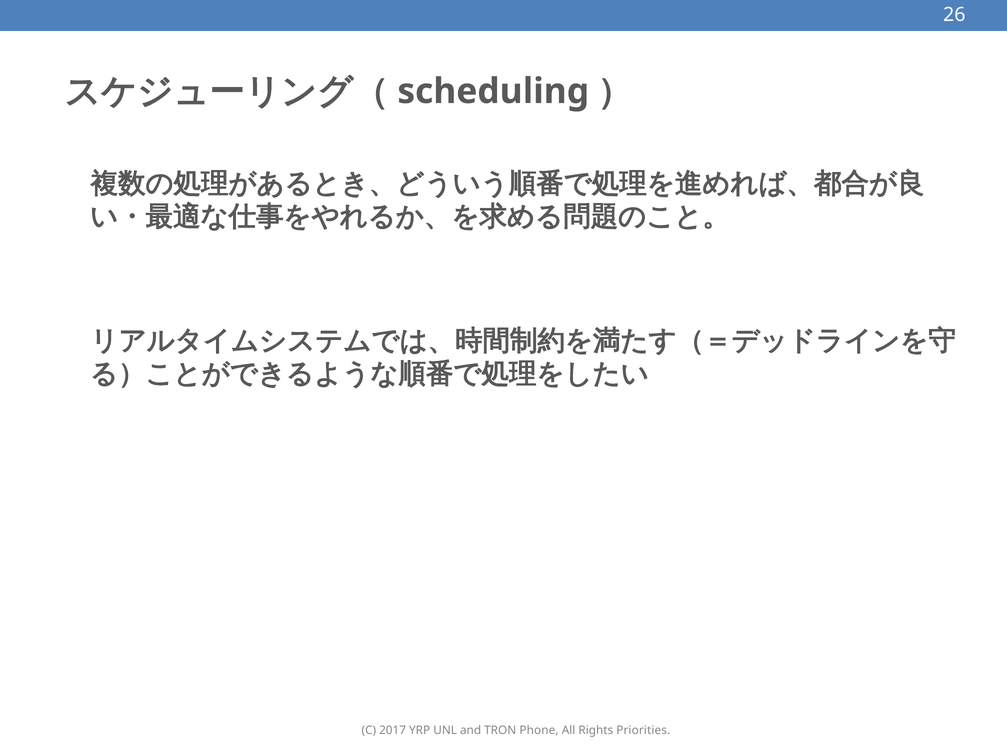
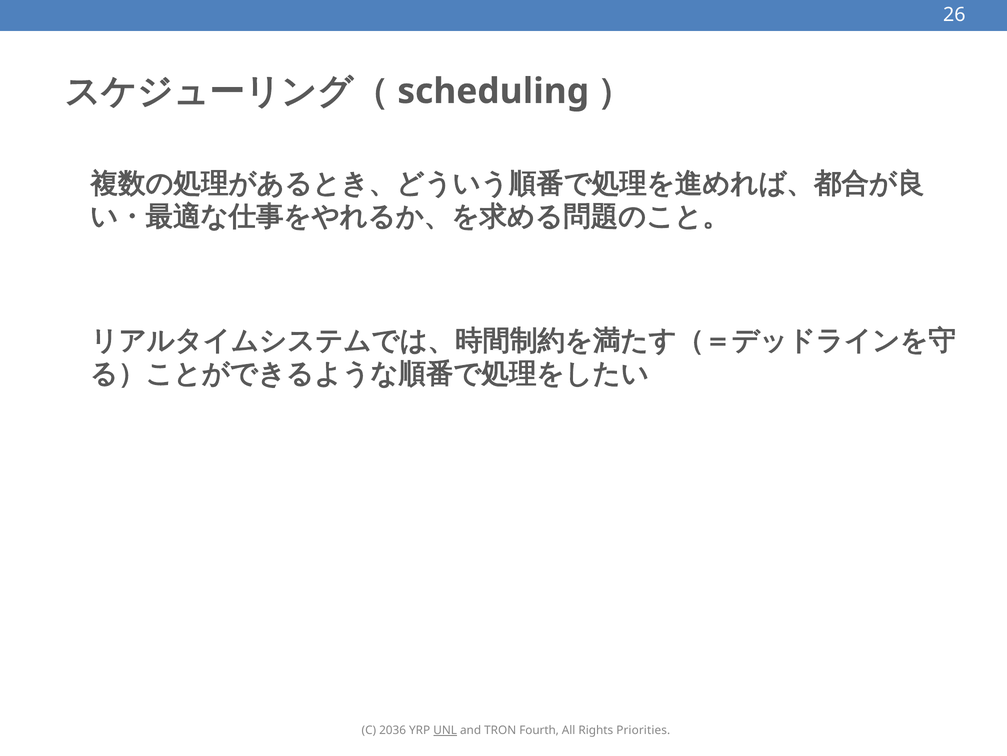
2017: 2017 -> 2036
UNL underline: none -> present
Phone: Phone -> Fourth
